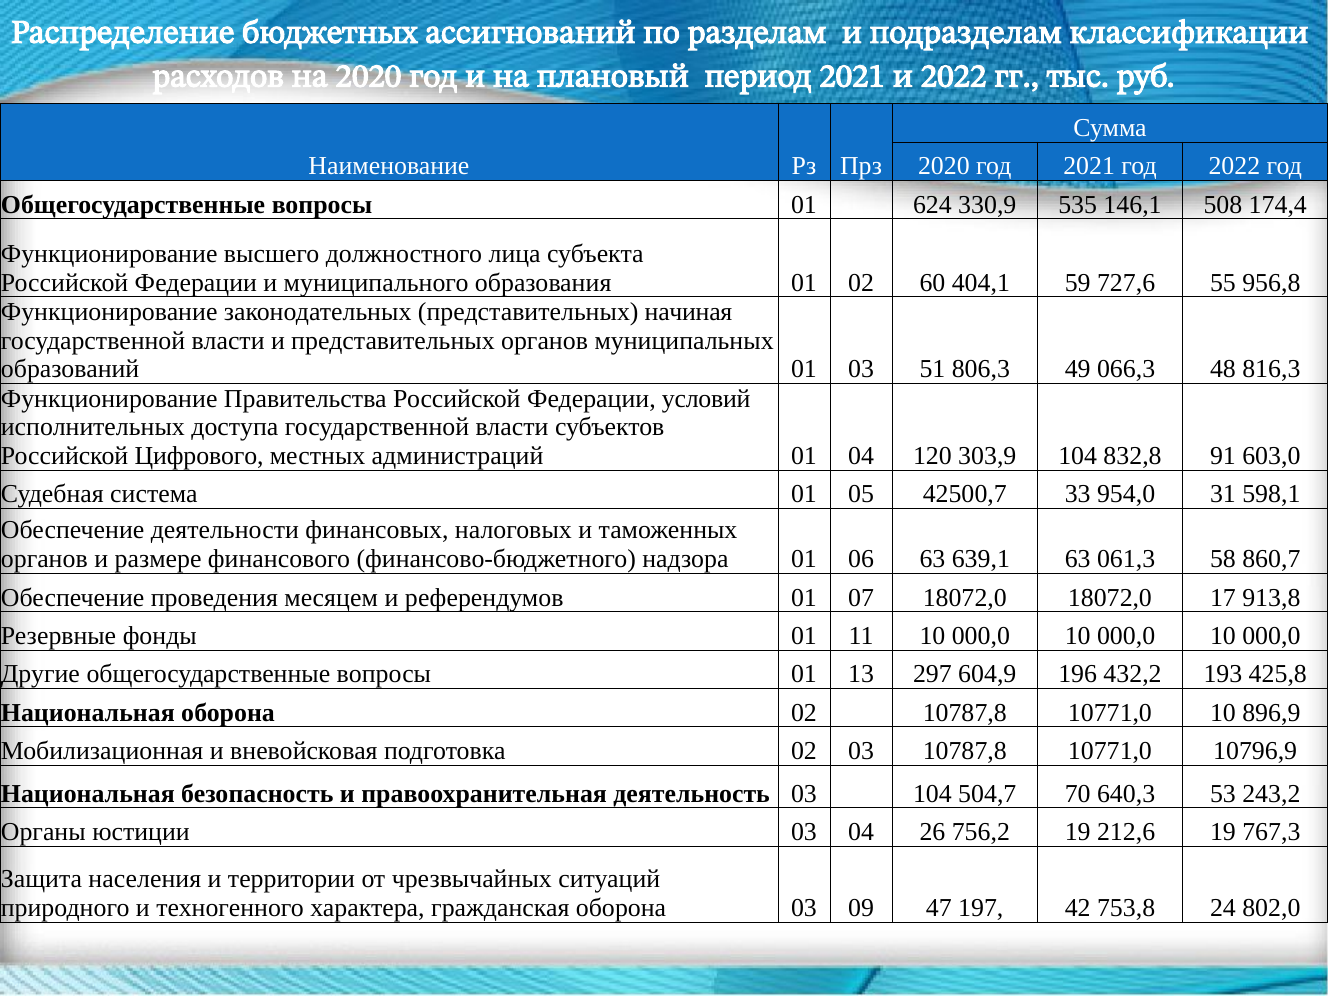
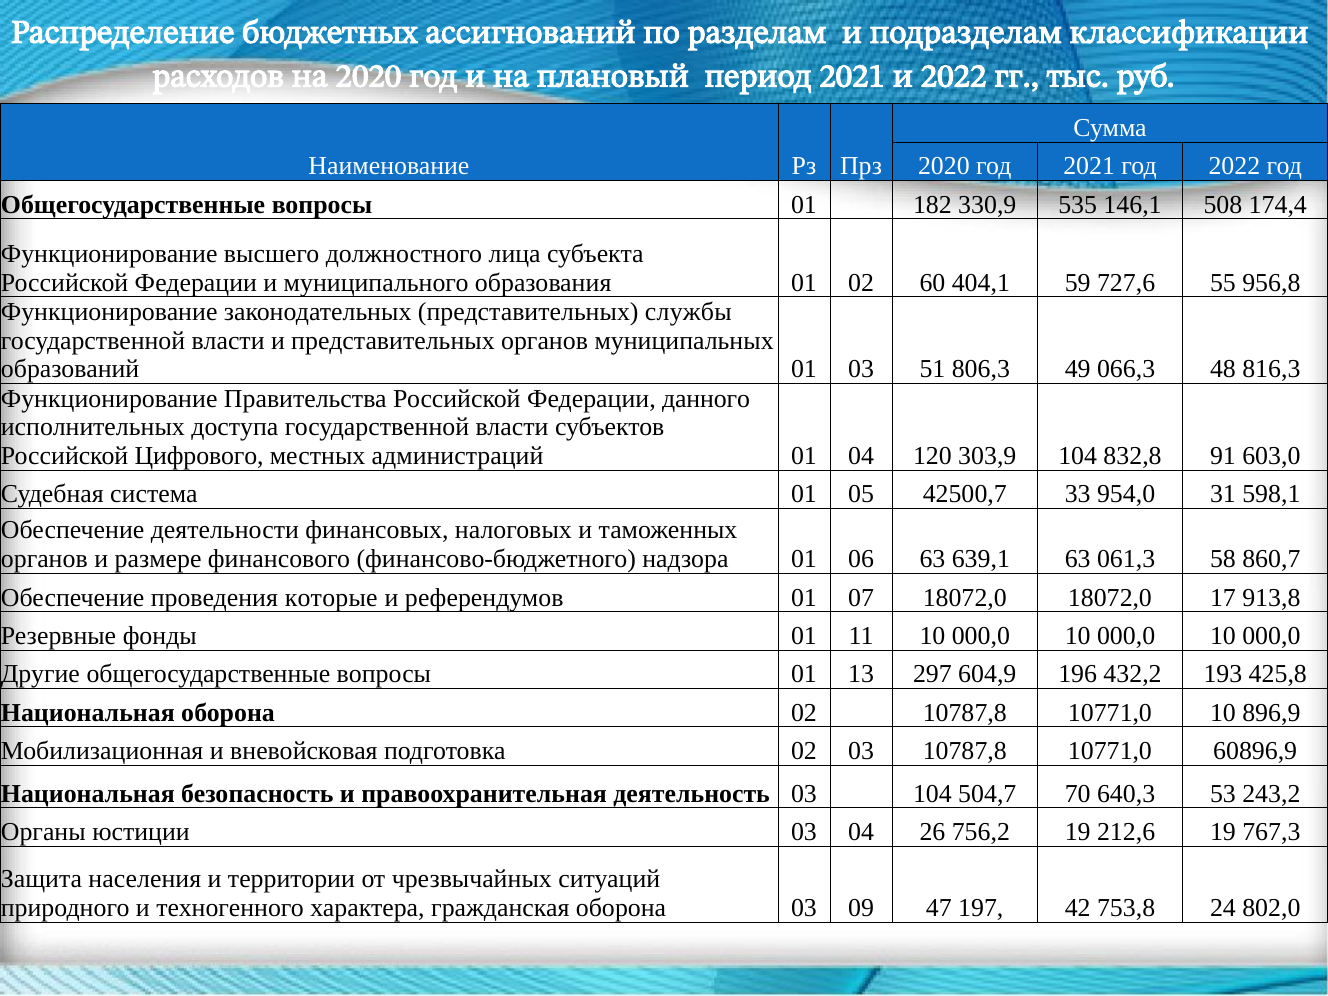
624: 624 -> 182
начиная: начиная -> службы
условий: условий -> данного
месяцем: месяцем -> которые
10796,9: 10796,9 -> 60896,9
